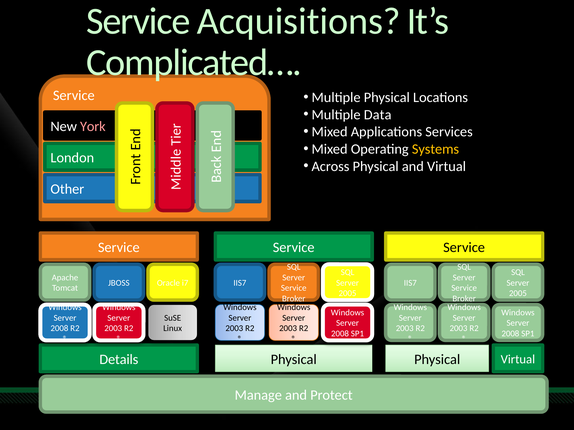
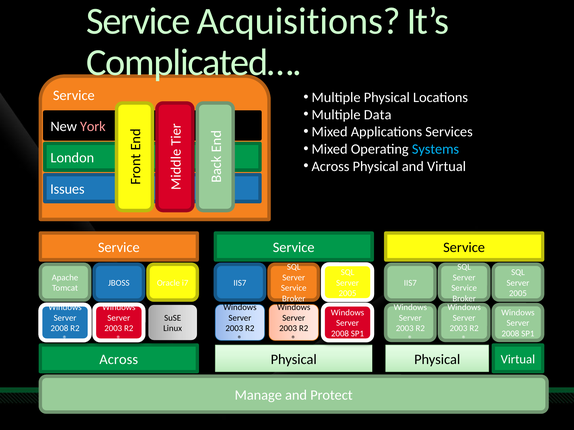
Systems colour: yellow -> light blue
Other: Other -> Issues
Details at (119, 360): Details -> Across
